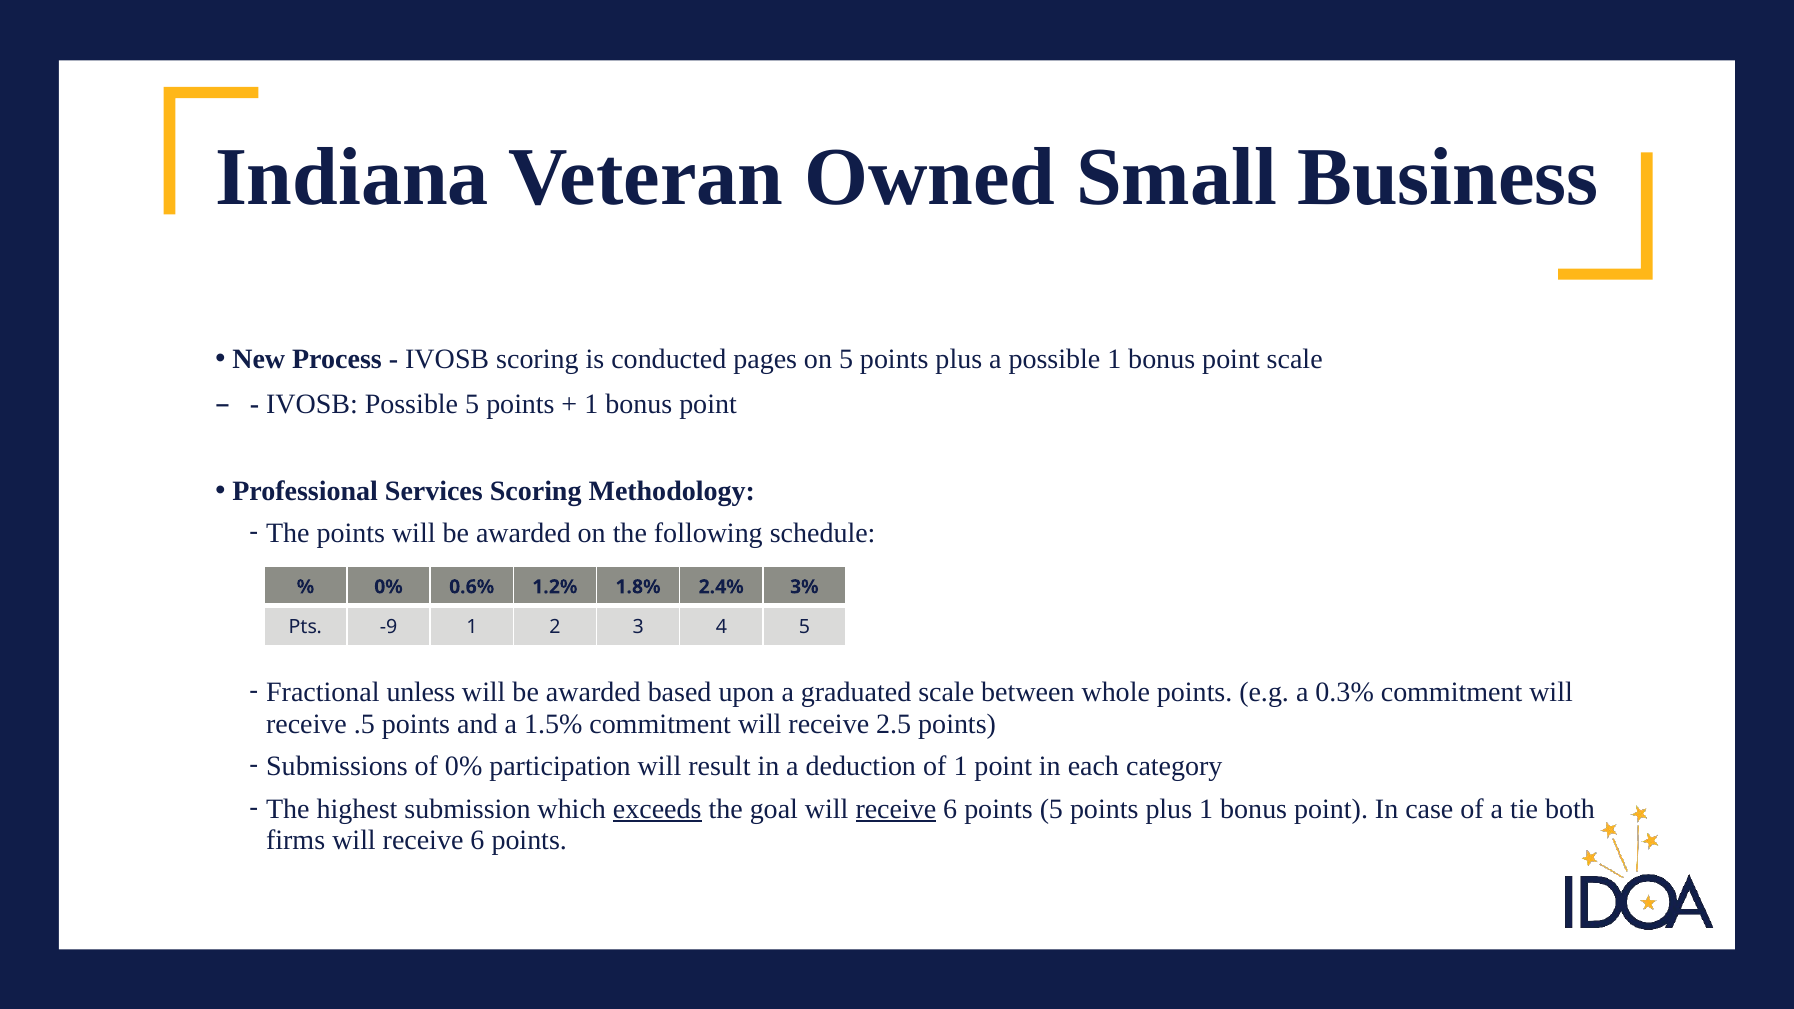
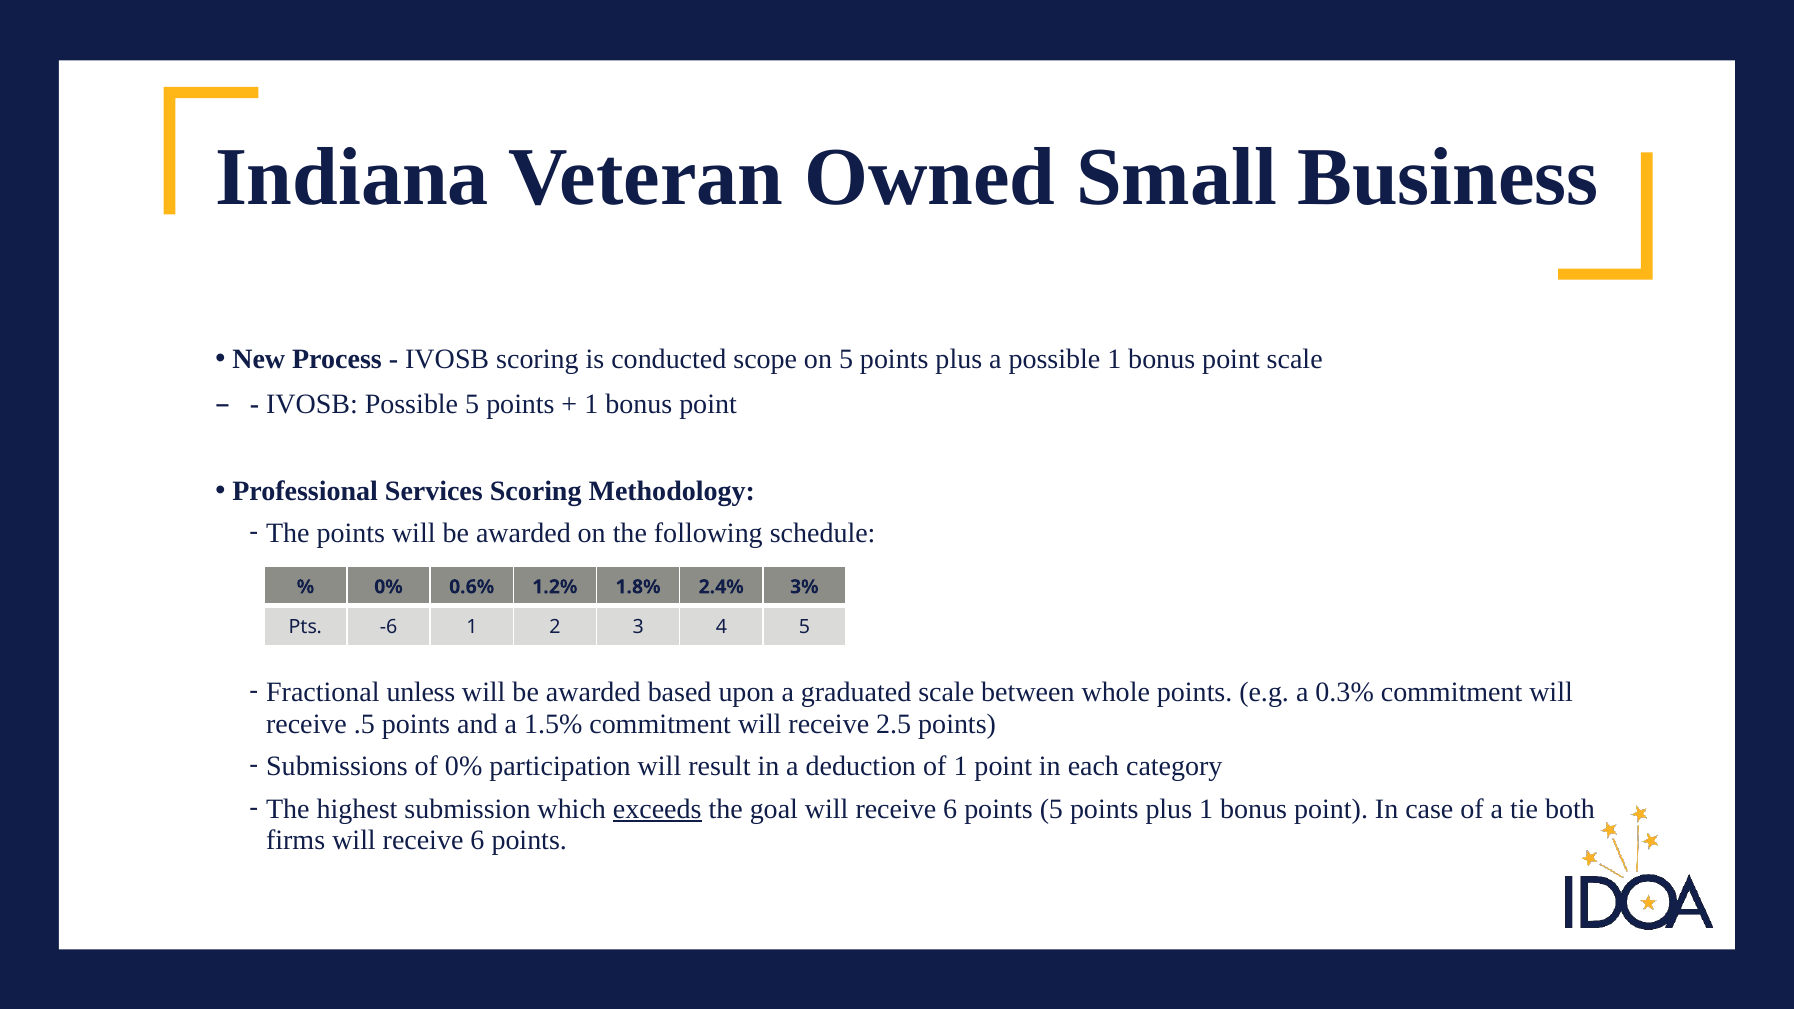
pages: pages -> scope
-9: -9 -> -6
receive at (896, 809) underline: present -> none
